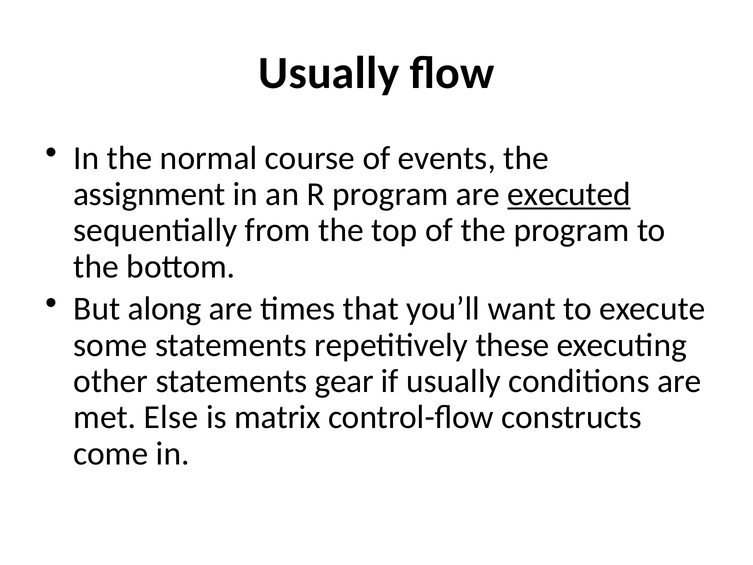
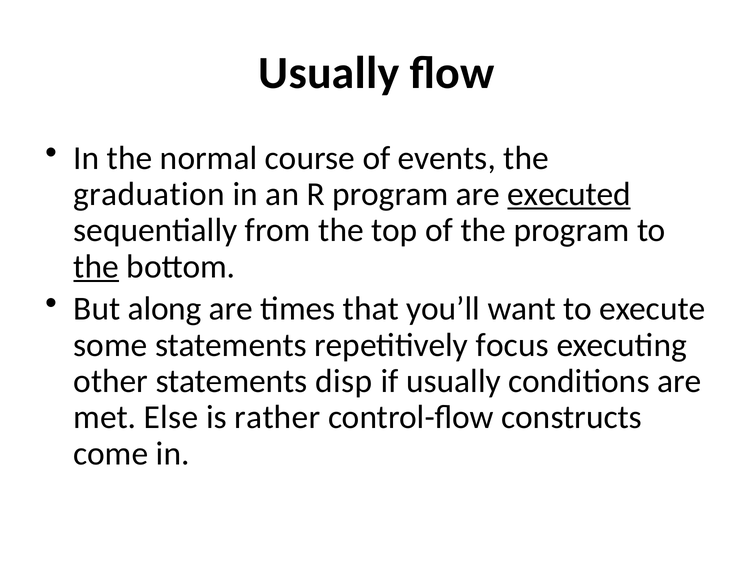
assignment: assignment -> graduation
the at (96, 266) underline: none -> present
these: these -> focus
gear: gear -> disp
matrix: matrix -> rather
